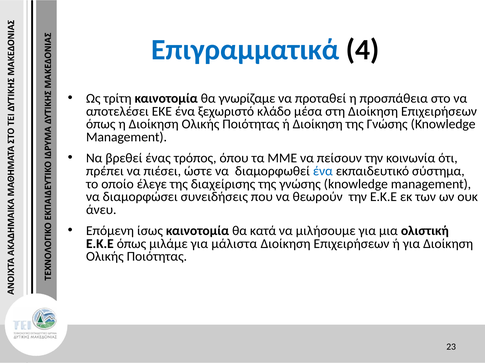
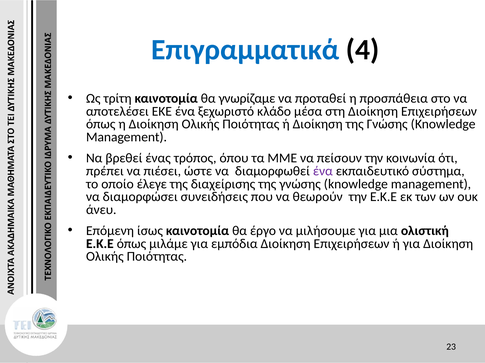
ένα at (323, 171) colour: blue -> purple
κατά: κατά -> έργο
μάλιστα: μάλιστα -> εμπόδια
